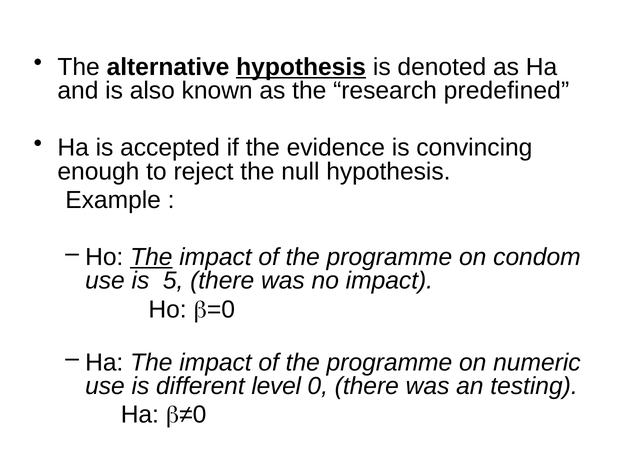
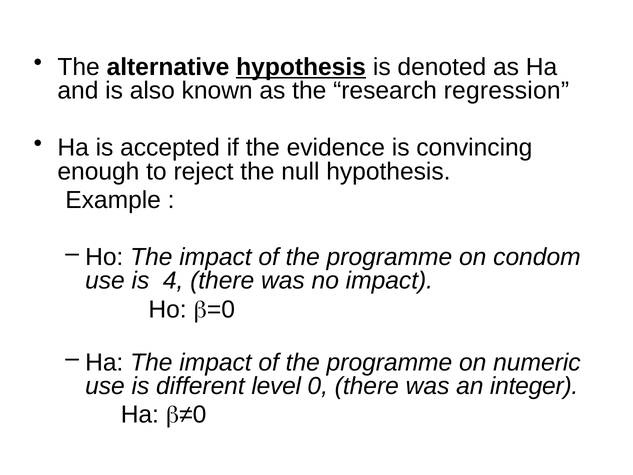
predefined: predefined -> regression
The at (151, 257) underline: present -> none
5: 5 -> 4
testing: testing -> integer
